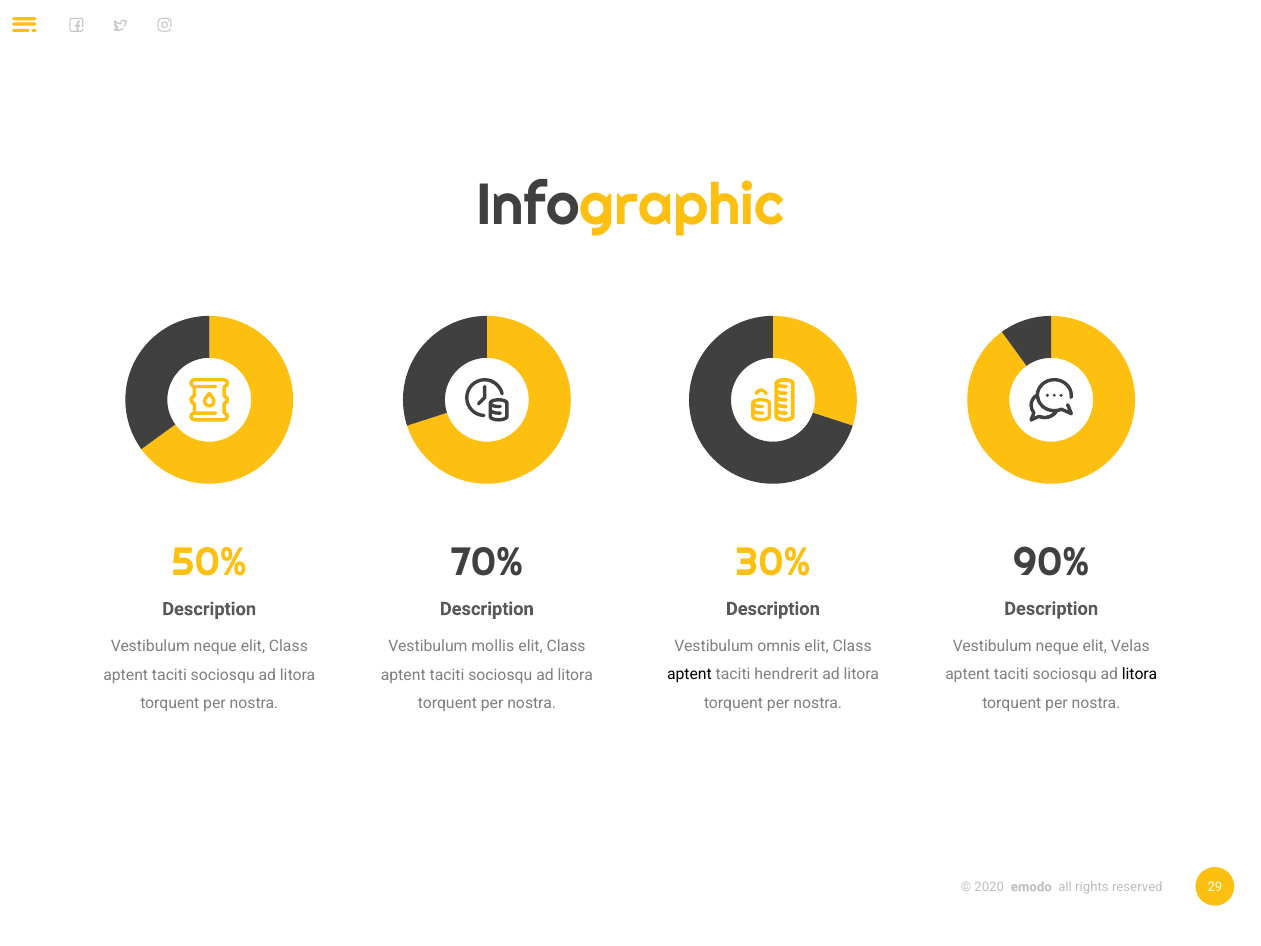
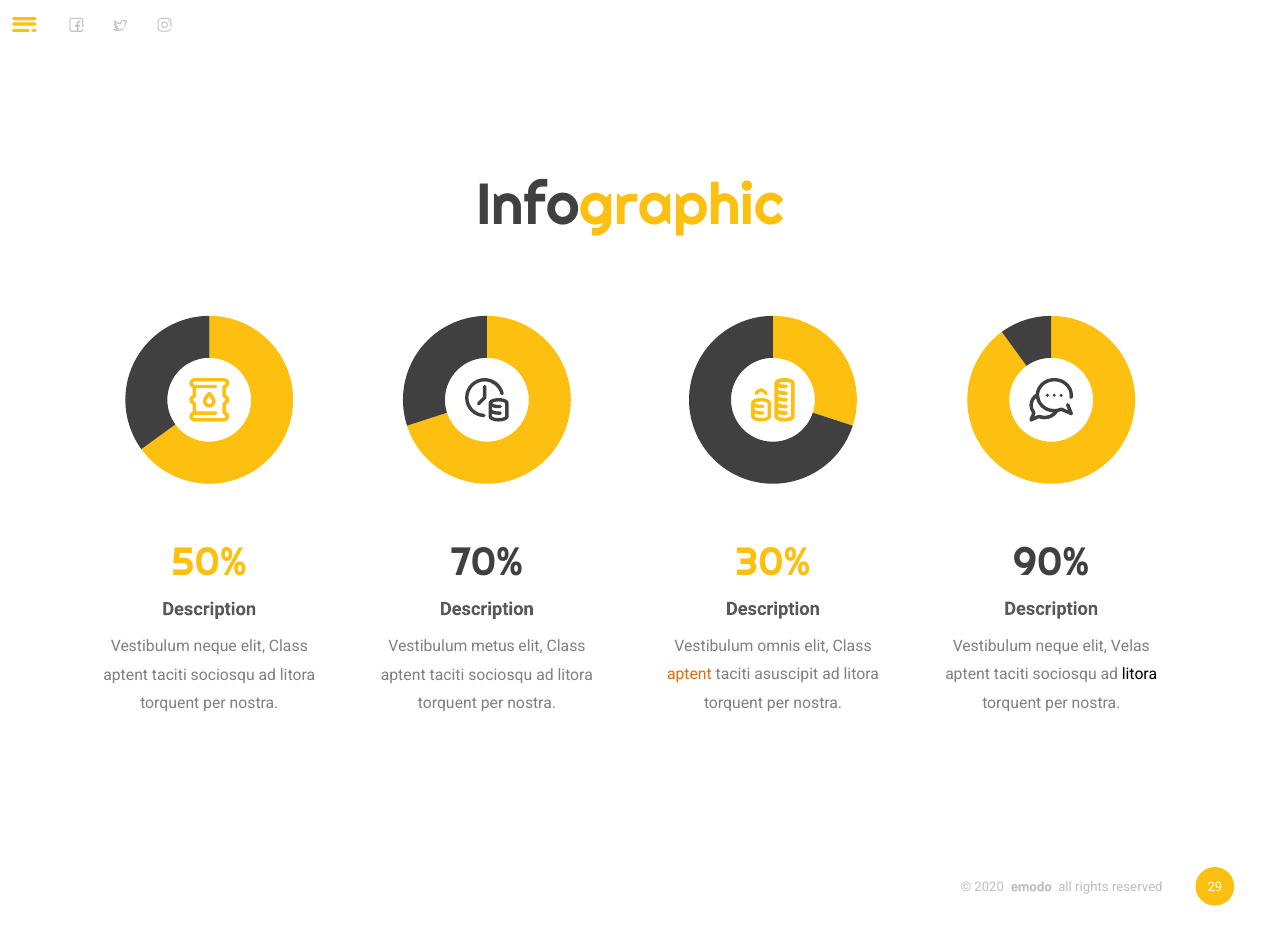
mollis: mollis -> metus
aptent at (689, 675) colour: black -> orange
hendrerit: hendrerit -> asuscipit
